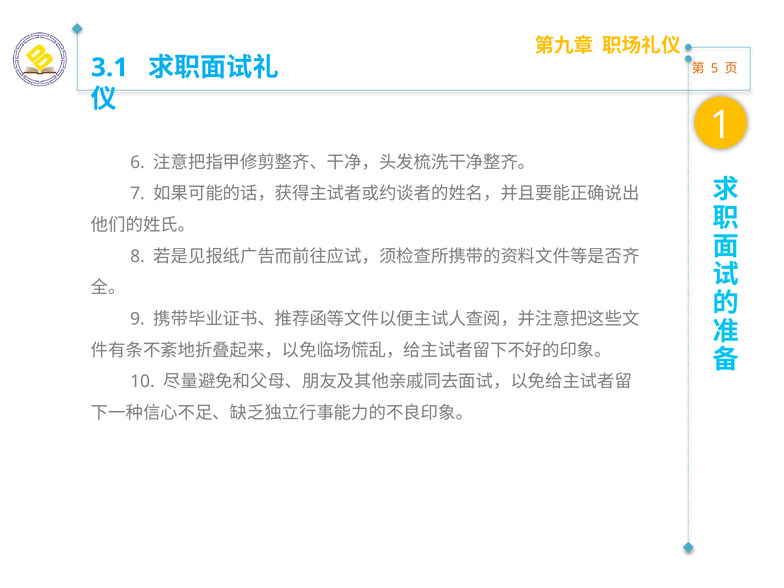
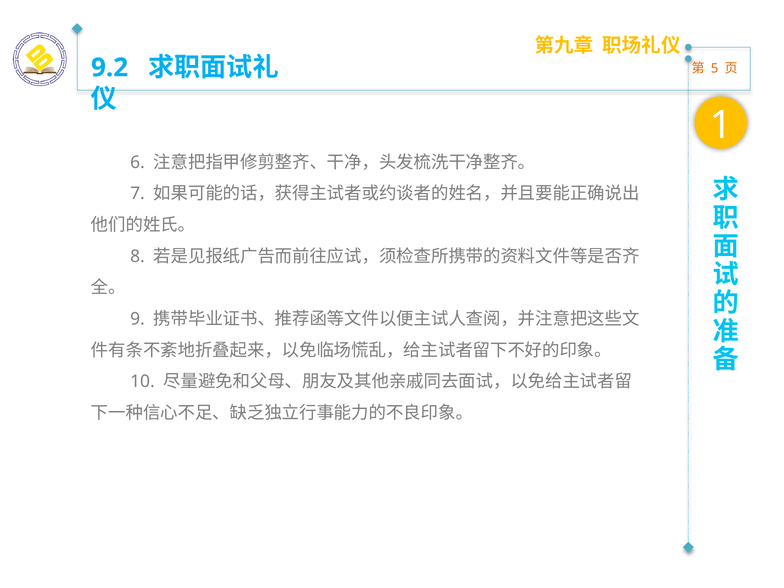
3.1: 3.1 -> 9.2
